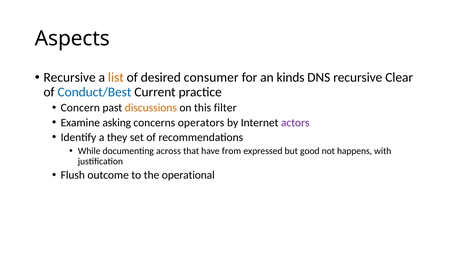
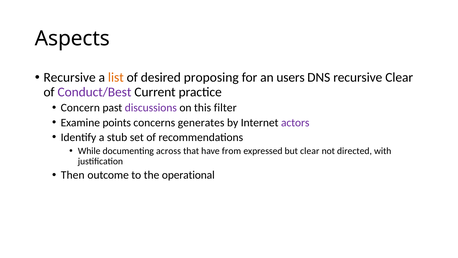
consumer: consumer -> proposing
kinds: kinds -> users
Conduct/Best colour: blue -> purple
discussions colour: orange -> purple
asking: asking -> points
operators: operators -> generates
they: they -> stub
but good: good -> clear
happens: happens -> directed
Flush: Flush -> Then
